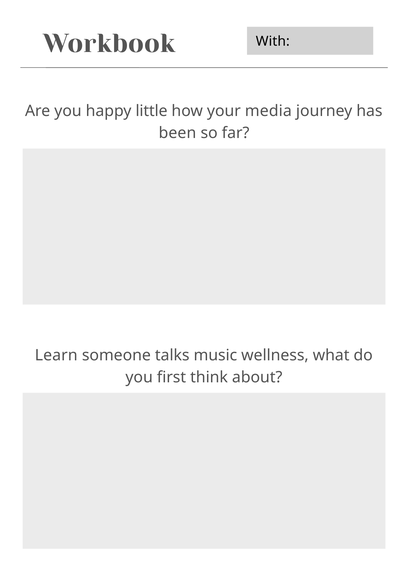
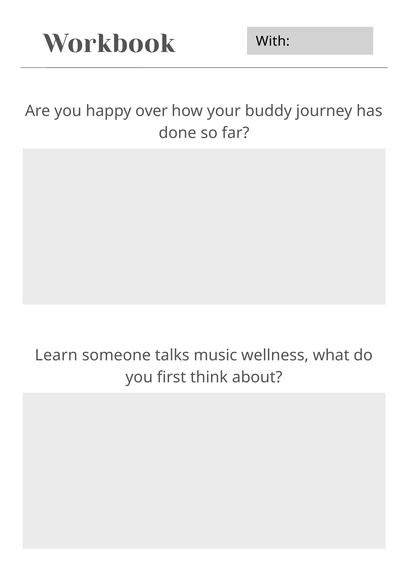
little: little -> over
media: media -> buddy
been: been -> done
